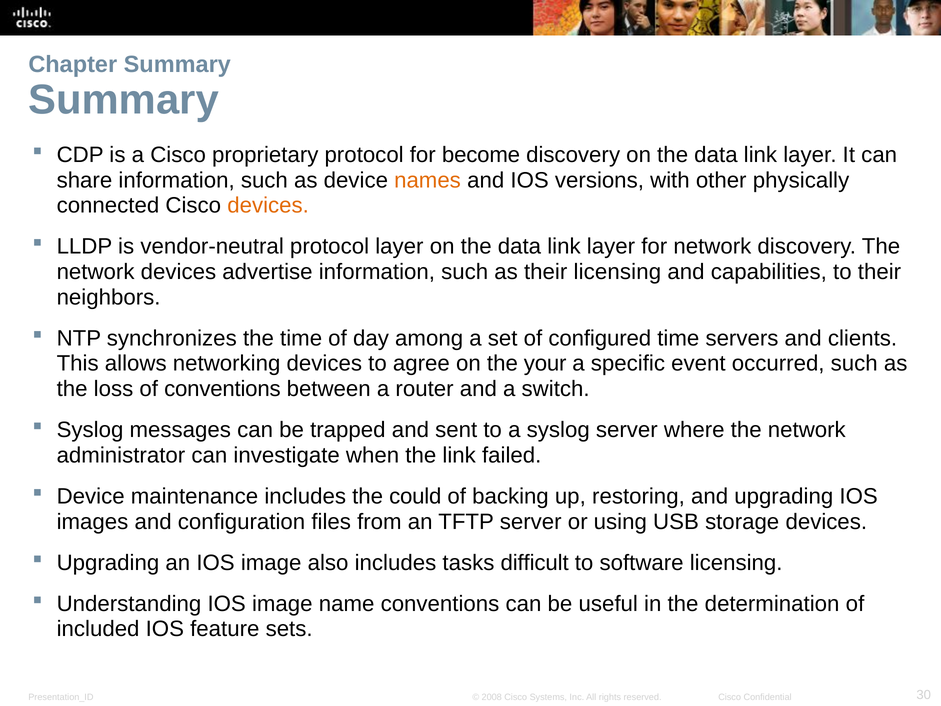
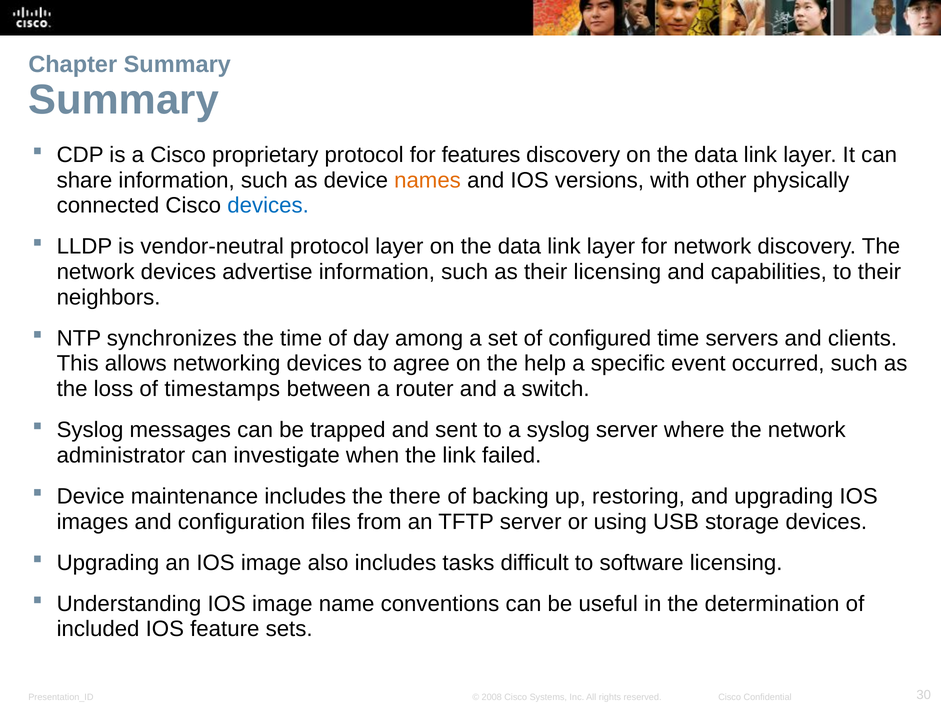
become: become -> features
devices at (268, 205) colour: orange -> blue
your: your -> help
of conventions: conventions -> timestamps
could: could -> there
